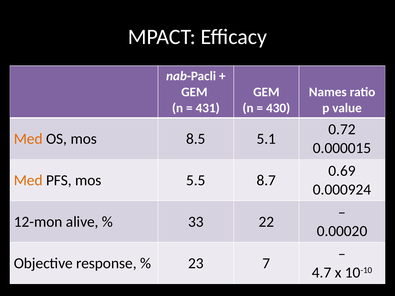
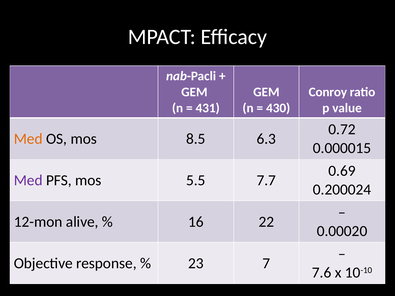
Names: Names -> Conroy
5.1: 5.1 -> 6.3
Med at (28, 180) colour: orange -> purple
8.7: 8.7 -> 7.7
0.000924: 0.000924 -> 0.200024
33: 33 -> 16
4.7: 4.7 -> 7.6
